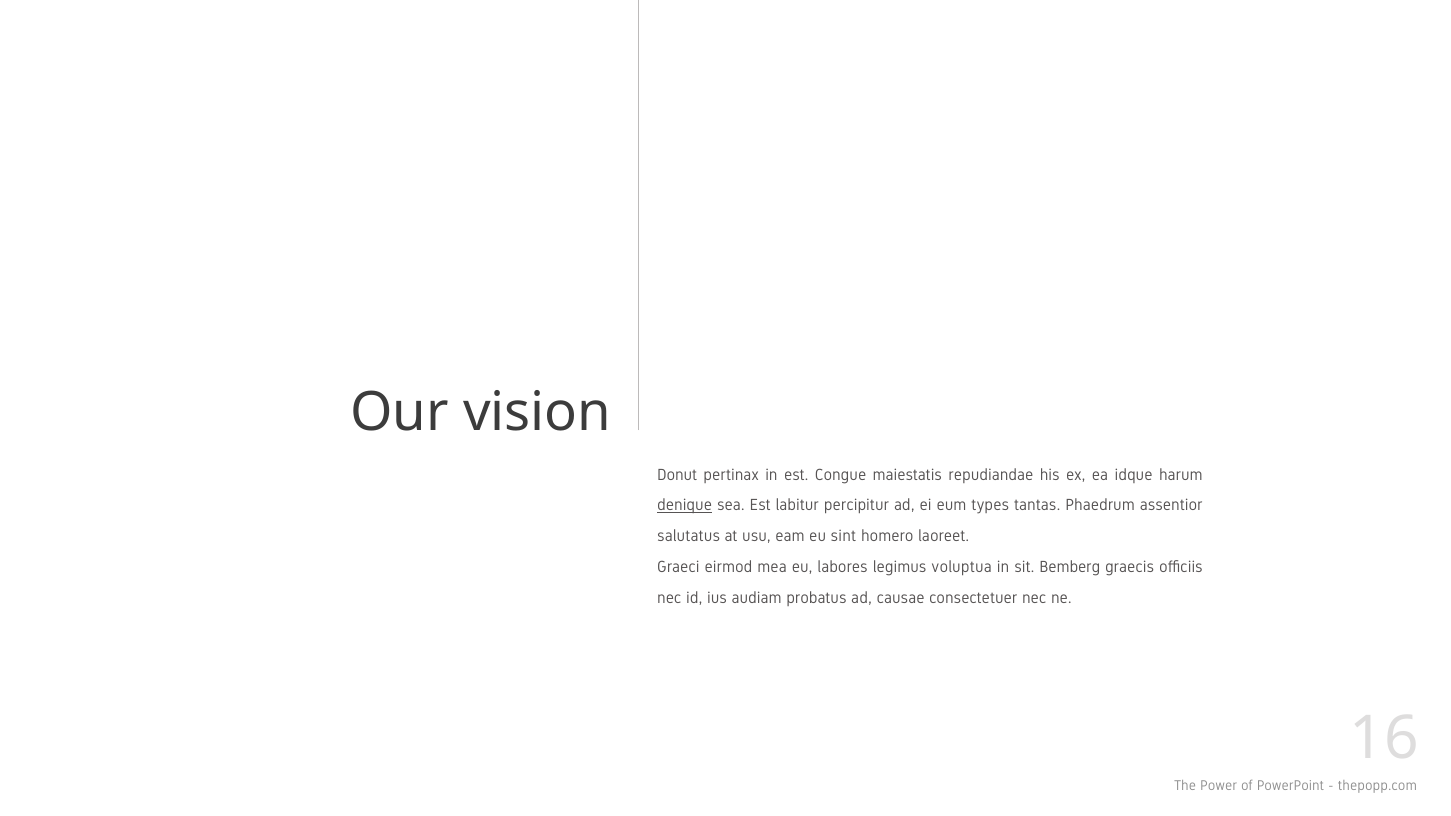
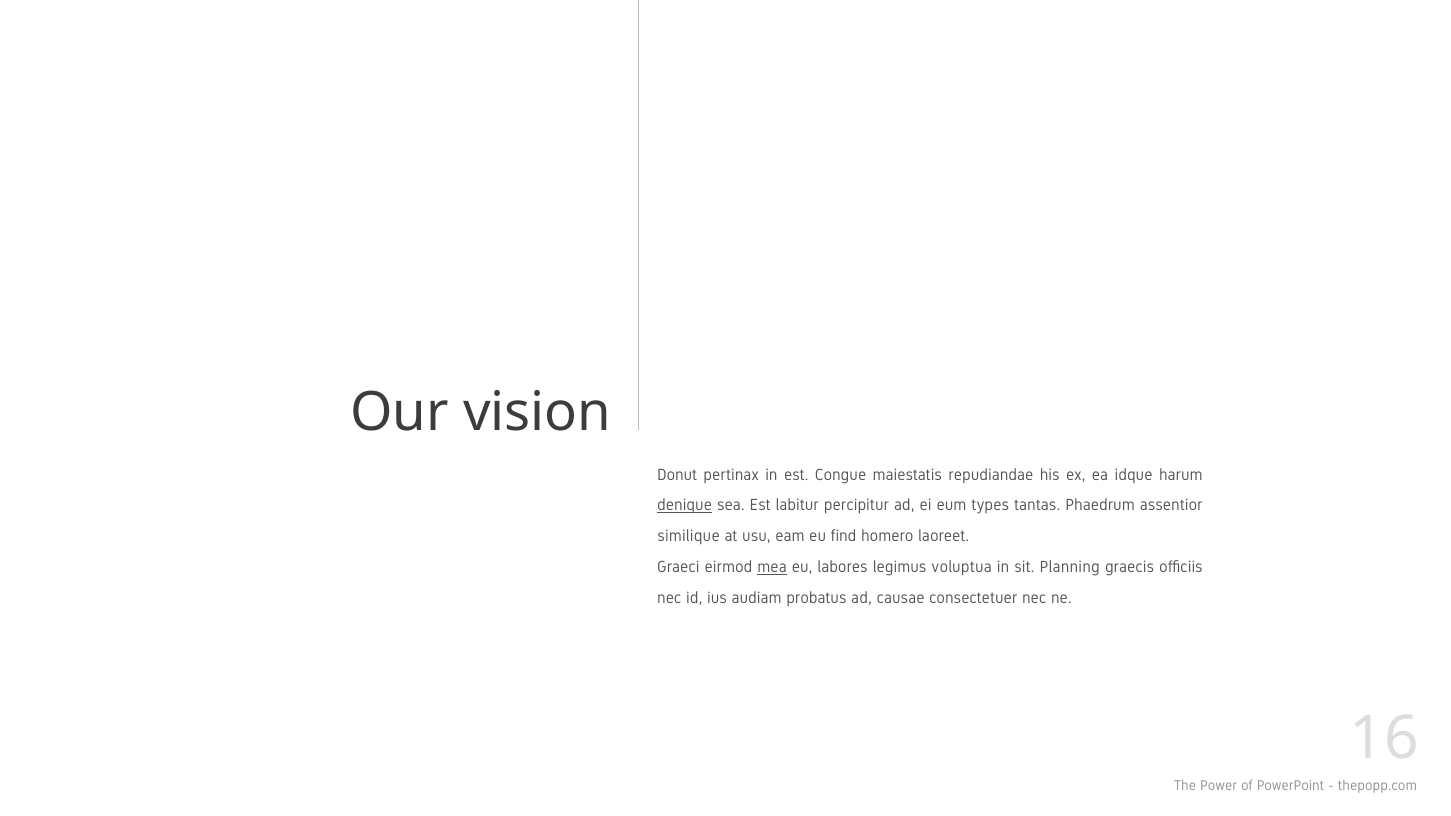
salutatus: salutatus -> similique
sint: sint -> find
mea underline: none -> present
Bemberg: Bemberg -> Planning
